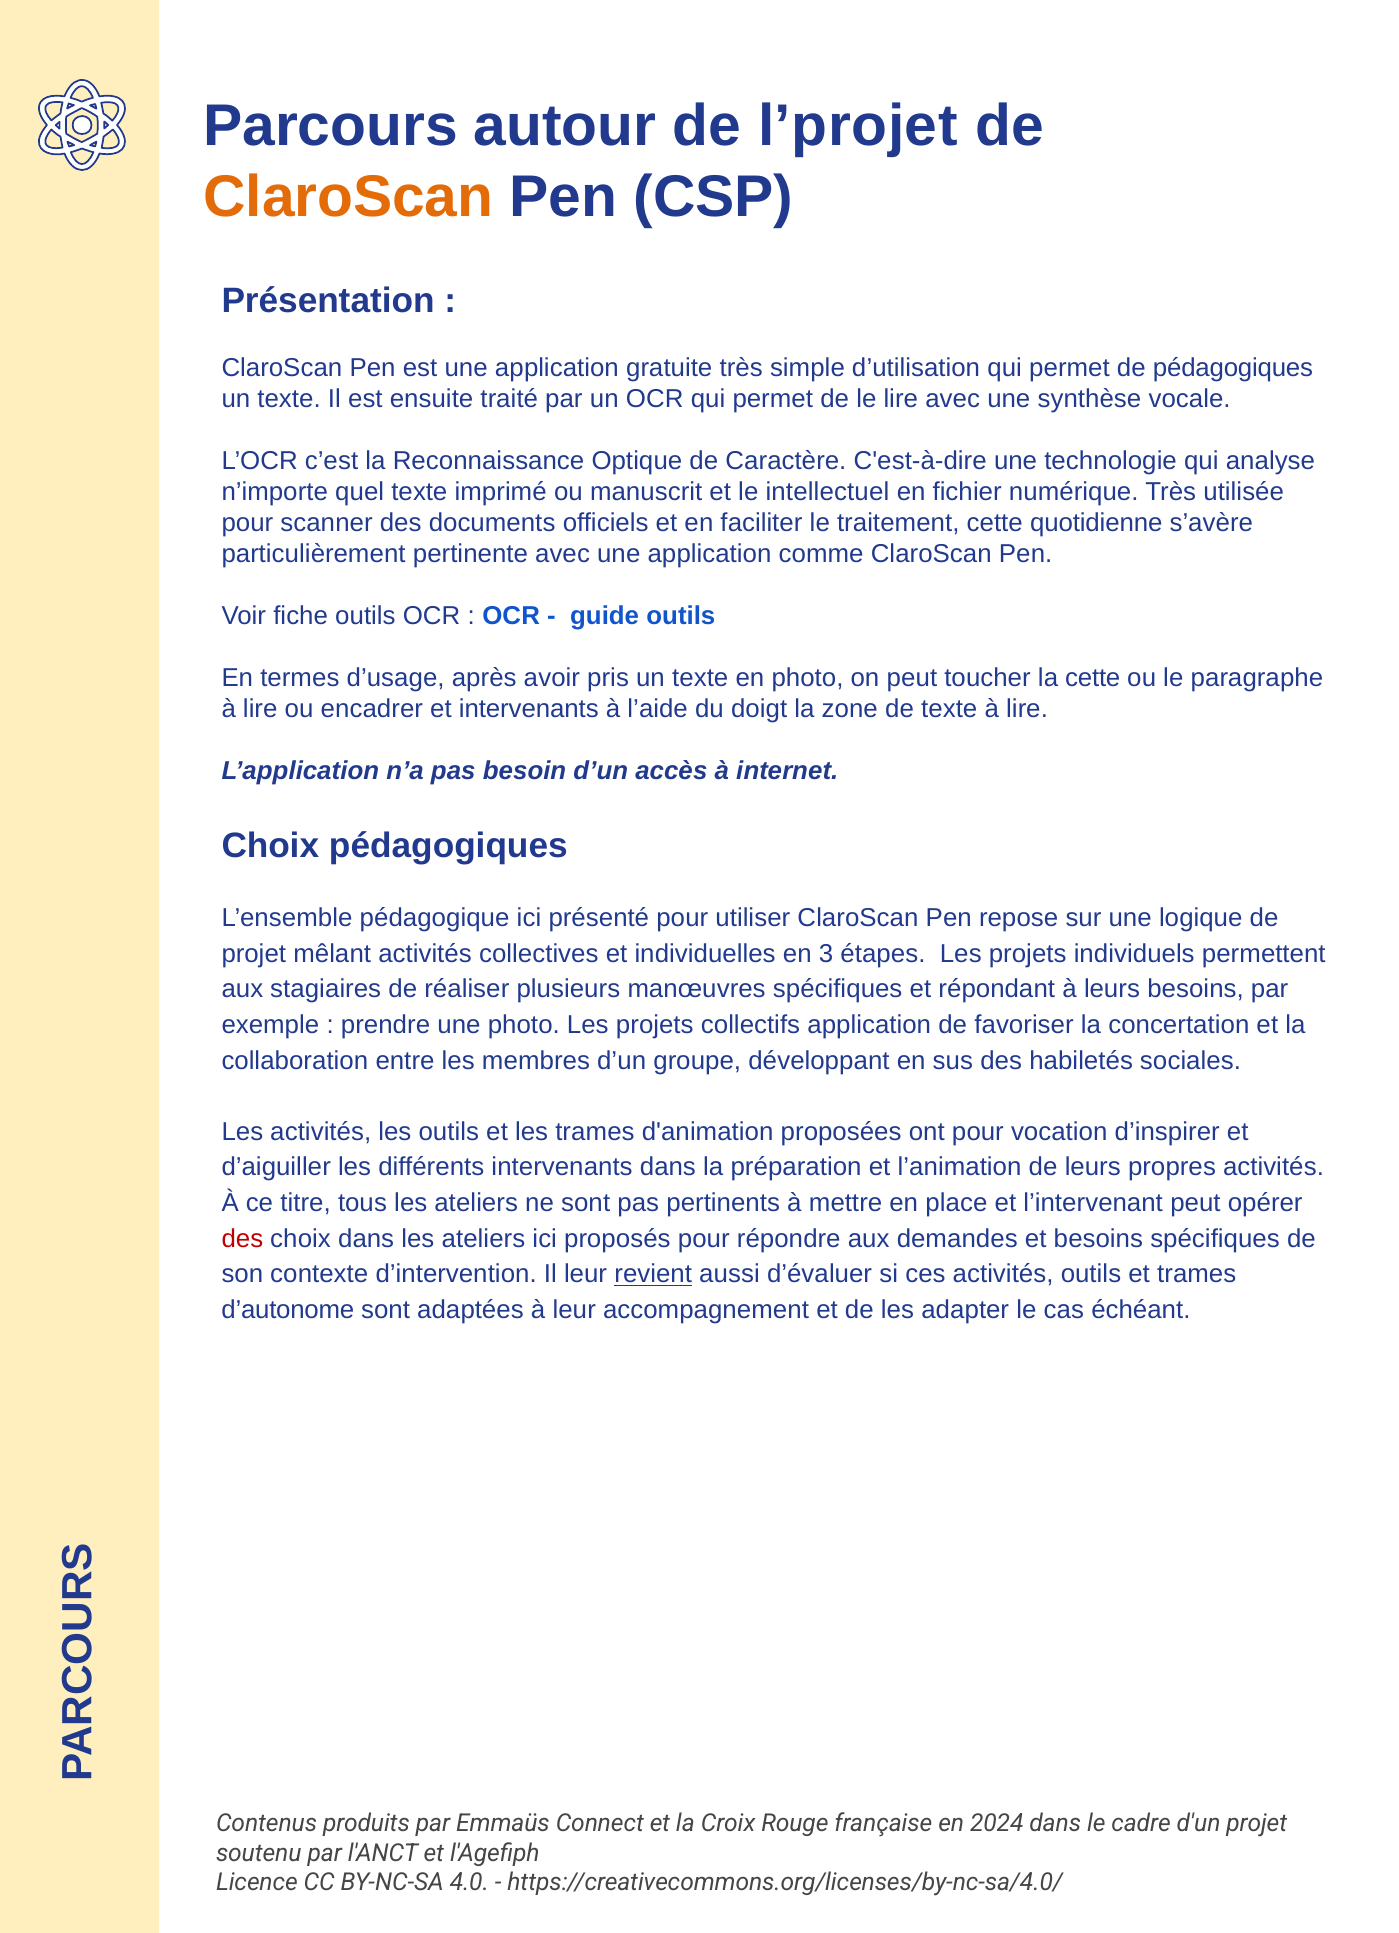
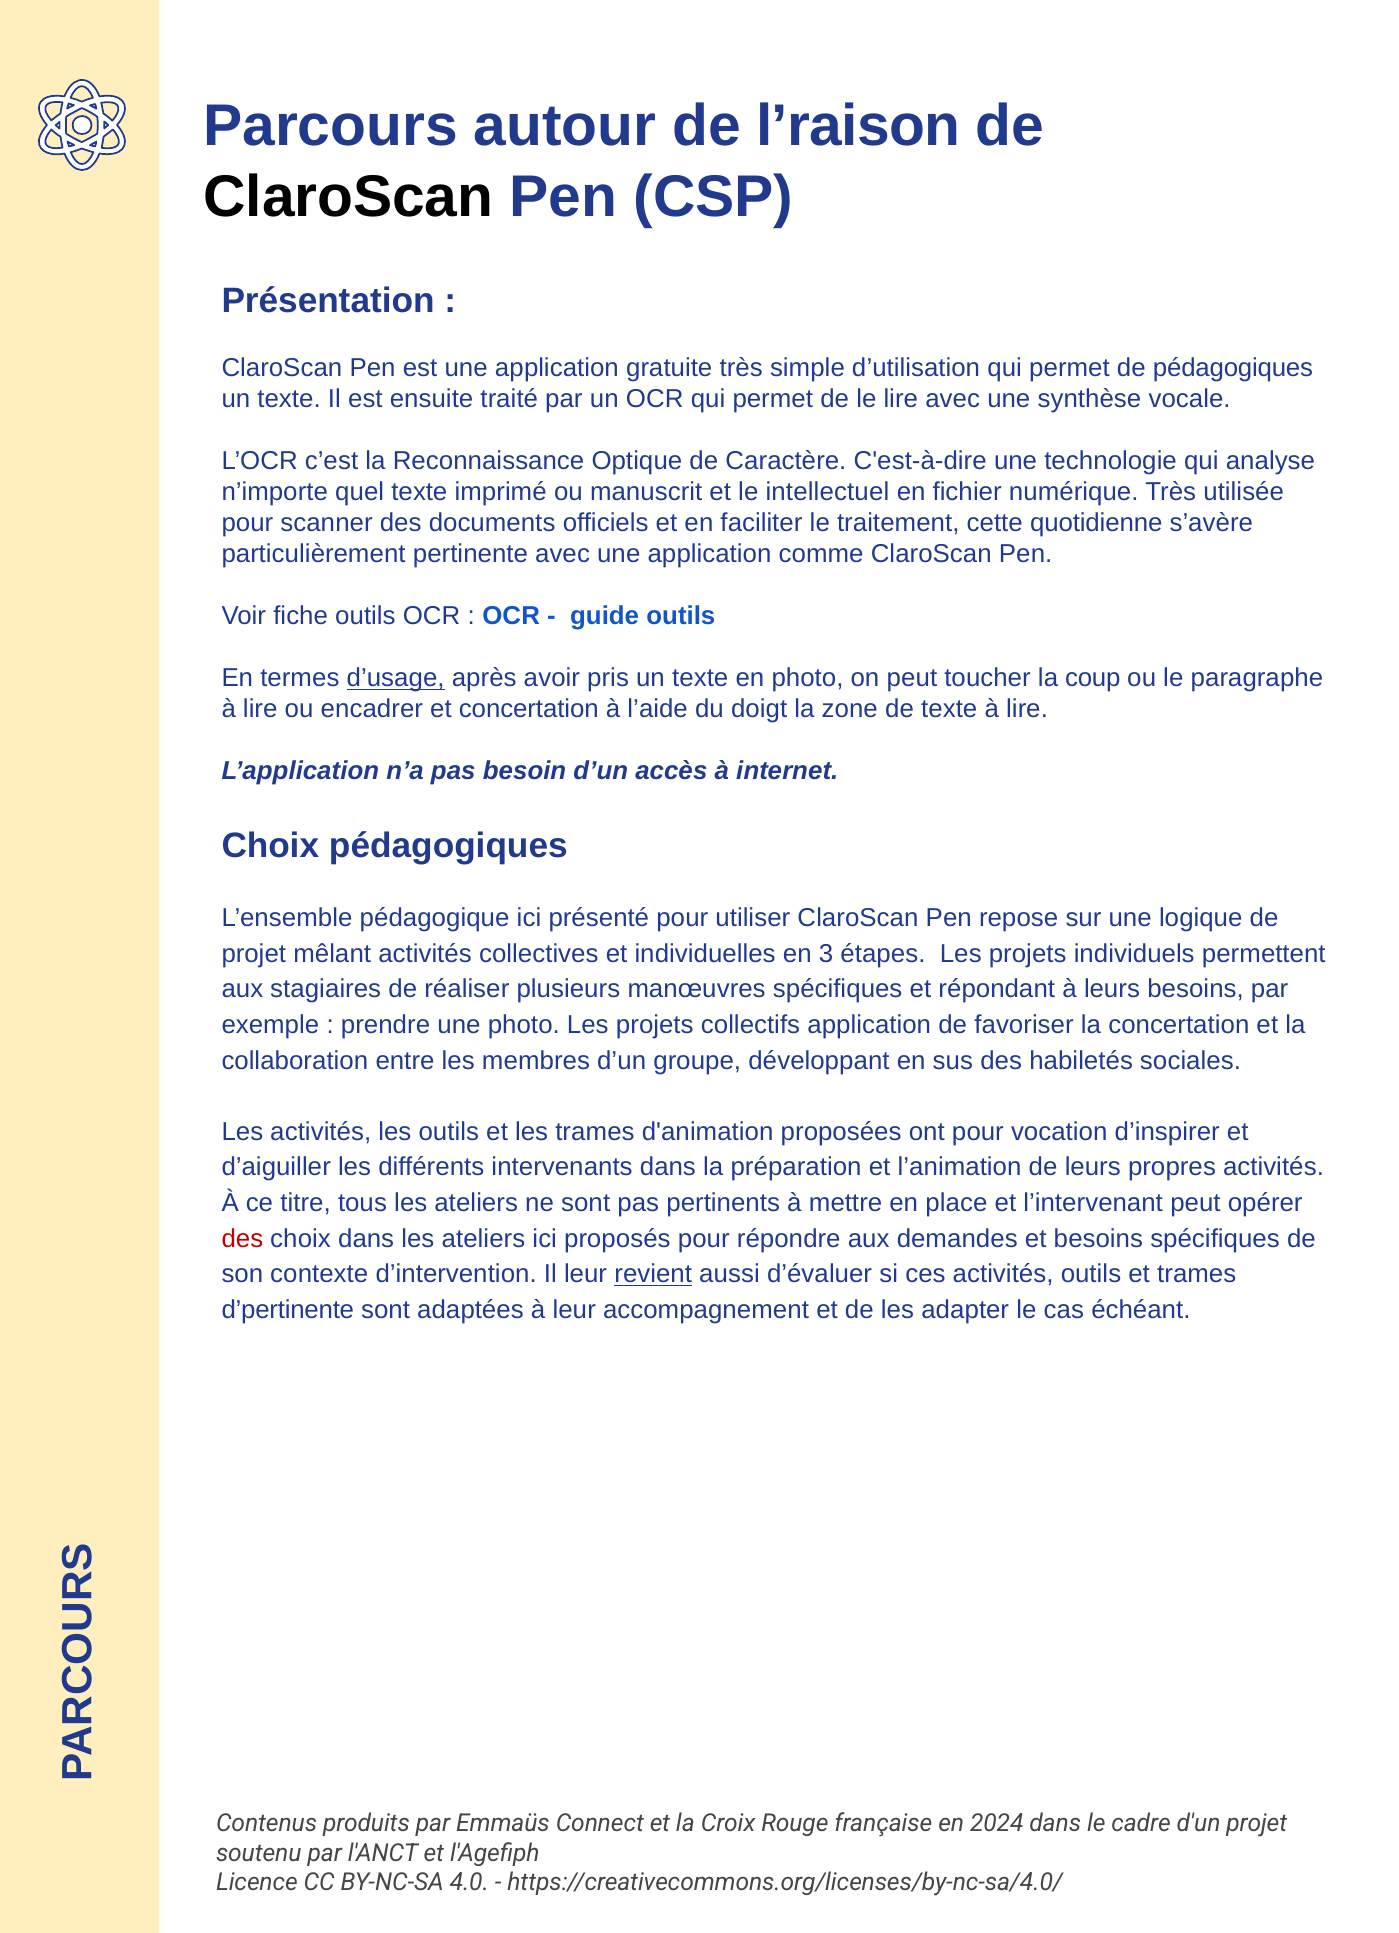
l’projet: l’projet -> l’raison
ClaroScan at (348, 197) colour: orange -> black
d’usage underline: none -> present
la cette: cette -> coup
et intervenants: intervenants -> concertation
d’autonome: d’autonome -> d’pertinente
